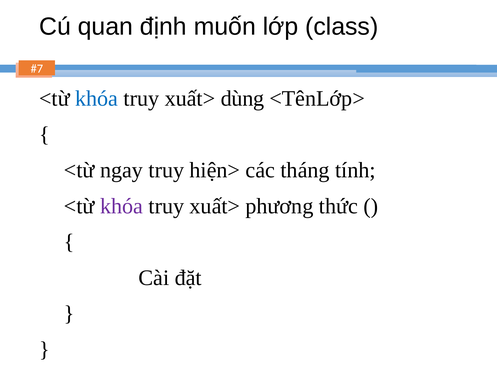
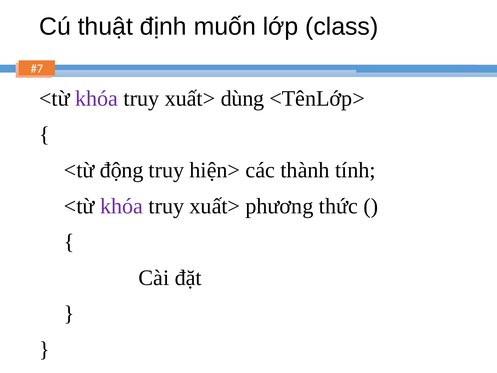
quan: quan -> thuật
khóa at (97, 99) colour: blue -> purple
ngay: ngay -> động
tháng: tháng -> thành
